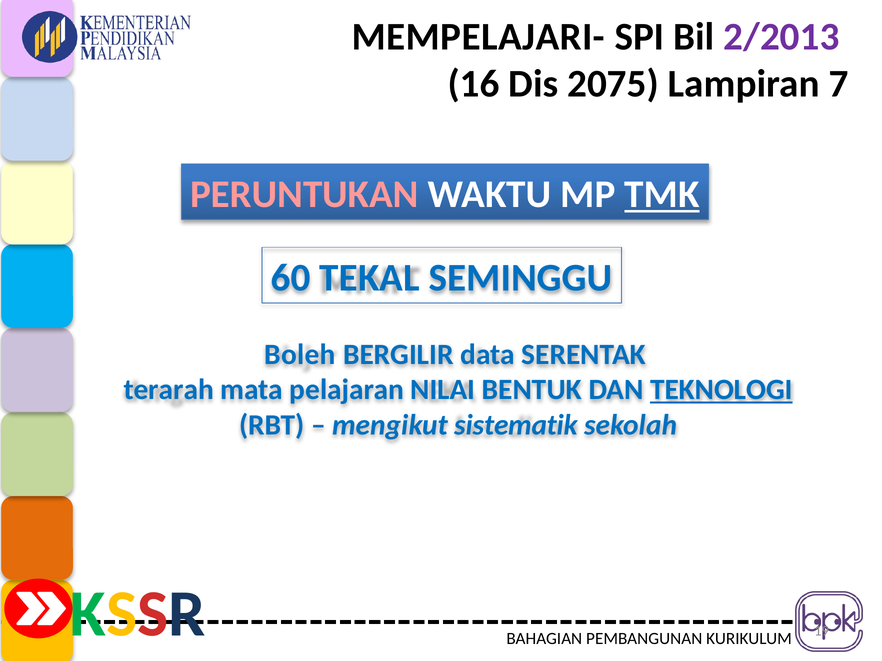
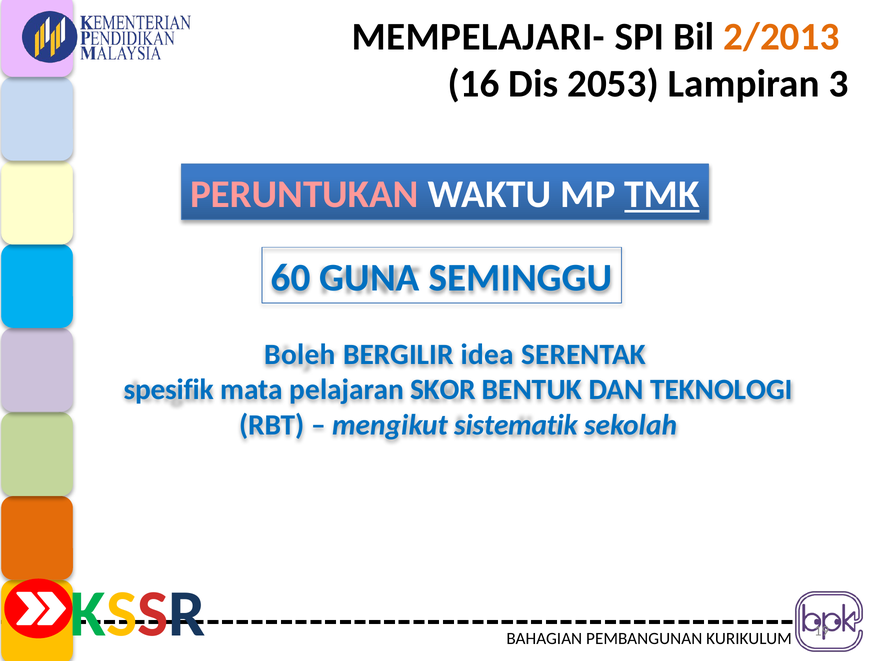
2/2013 colour: purple -> orange
2075: 2075 -> 2053
7: 7 -> 3
TEKAL: TEKAL -> GUNA
data: data -> idea
terarah: terarah -> spesifik
NILAI: NILAI -> SKOR
TEKNOLOGI underline: present -> none
